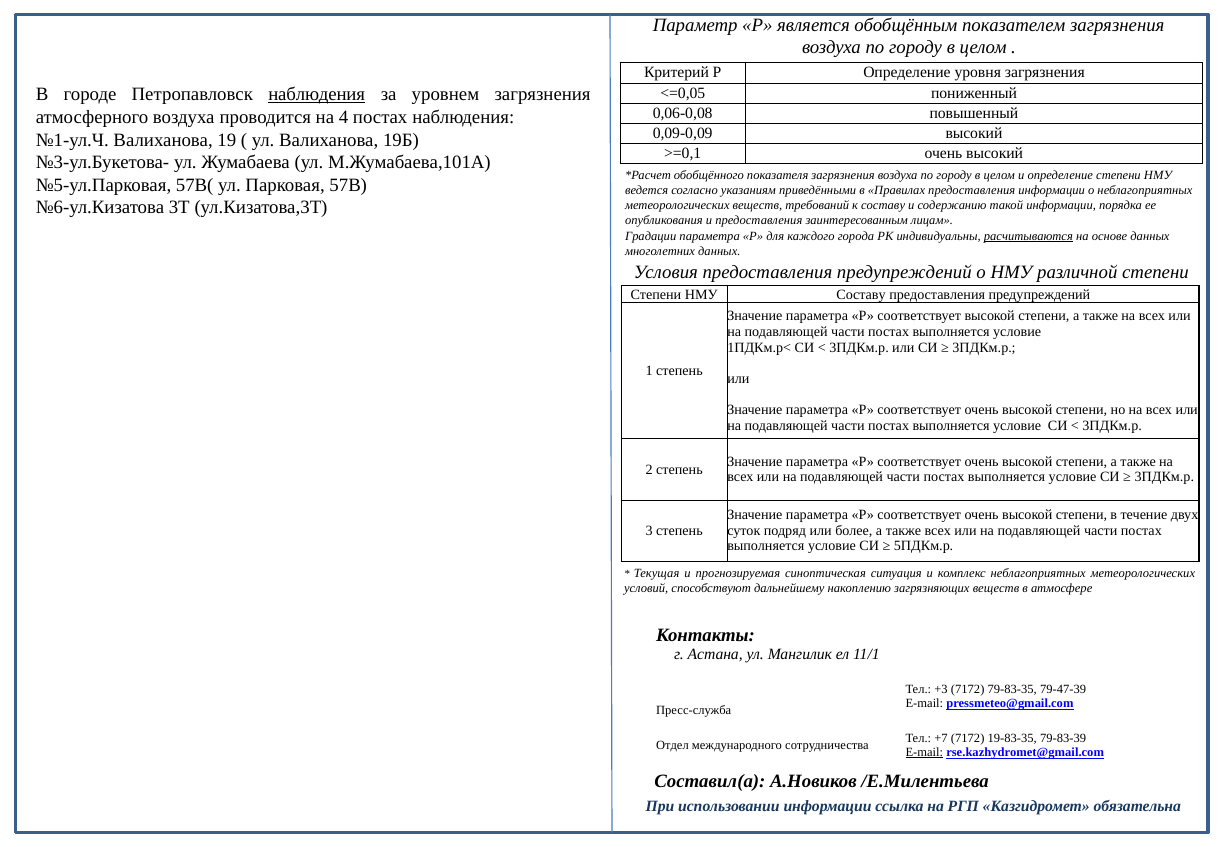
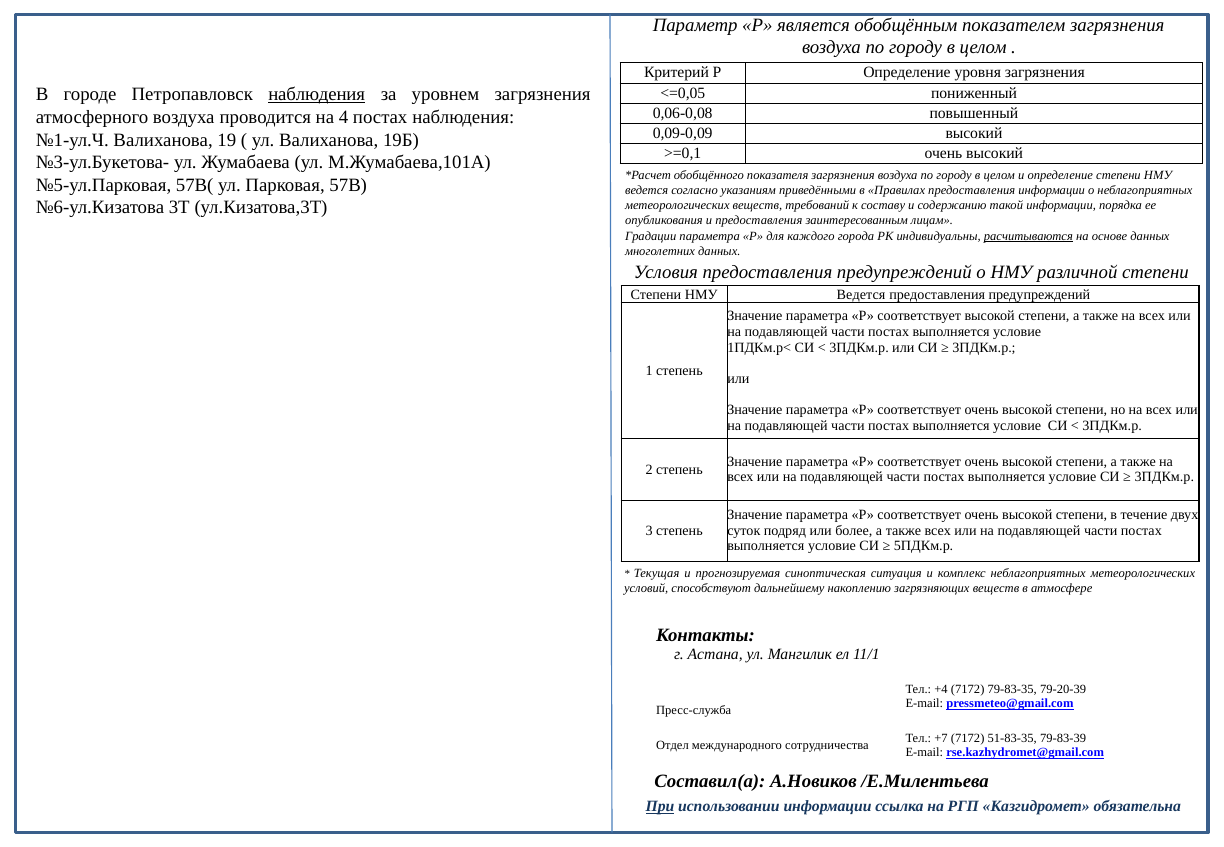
Составу at (861, 295): Составу -> Ведется
+3: +3 -> +4
79-47-39: 79-47-39 -> 79-20-39
19-83-35: 19-83-35 -> 51-83-35
E-mail at (924, 753) underline: present -> none
При underline: none -> present
